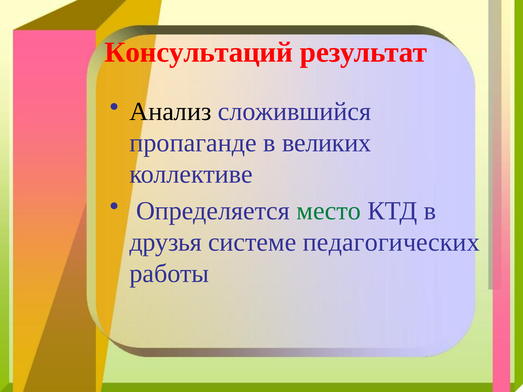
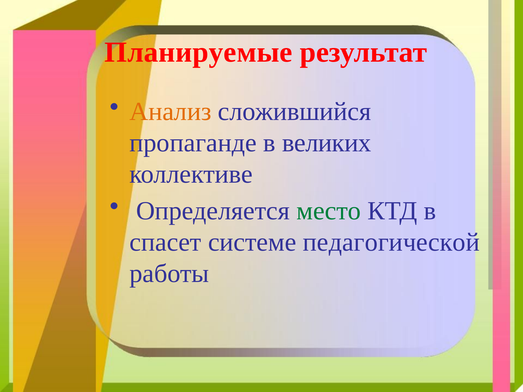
Консультаций: Консультаций -> Планируемые
Анализ colour: black -> orange
друзья: друзья -> спасет
педагогических: педагогических -> педагогической
